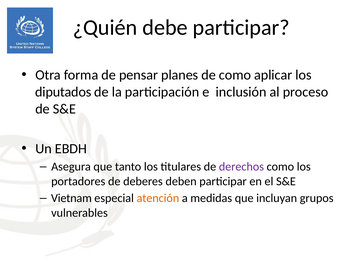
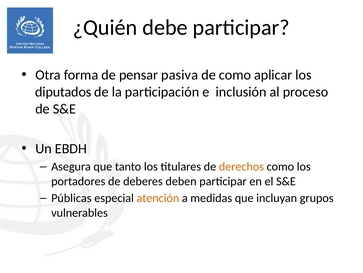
planes: planes -> pasiva
derechos colour: purple -> orange
Vietnam: Vietnam -> Públicas
